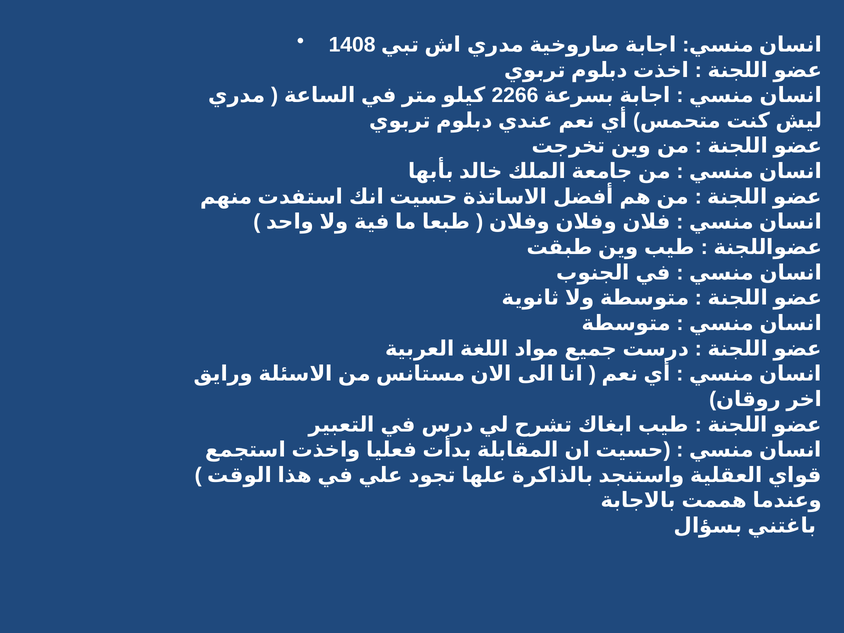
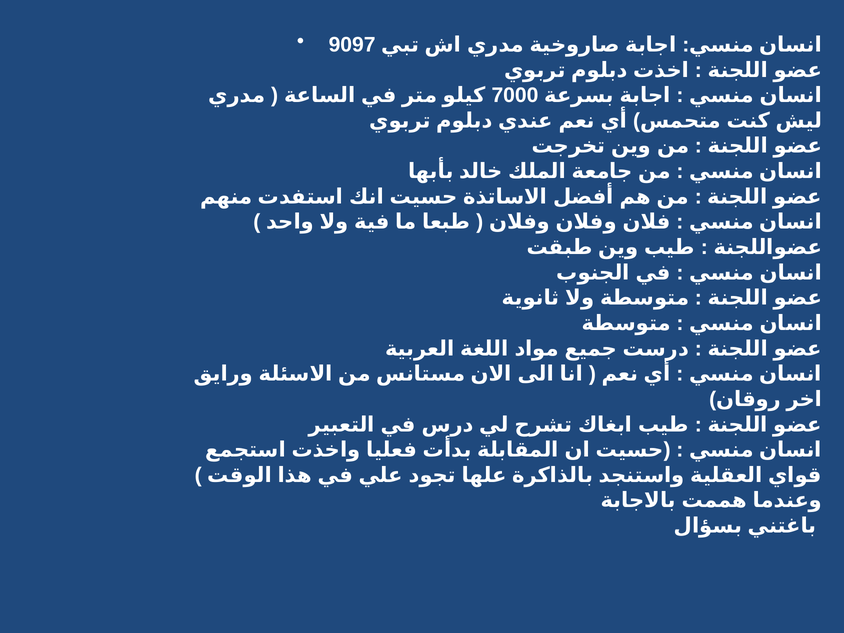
1408: 1408 -> 9097
2266: 2266 -> 7000
